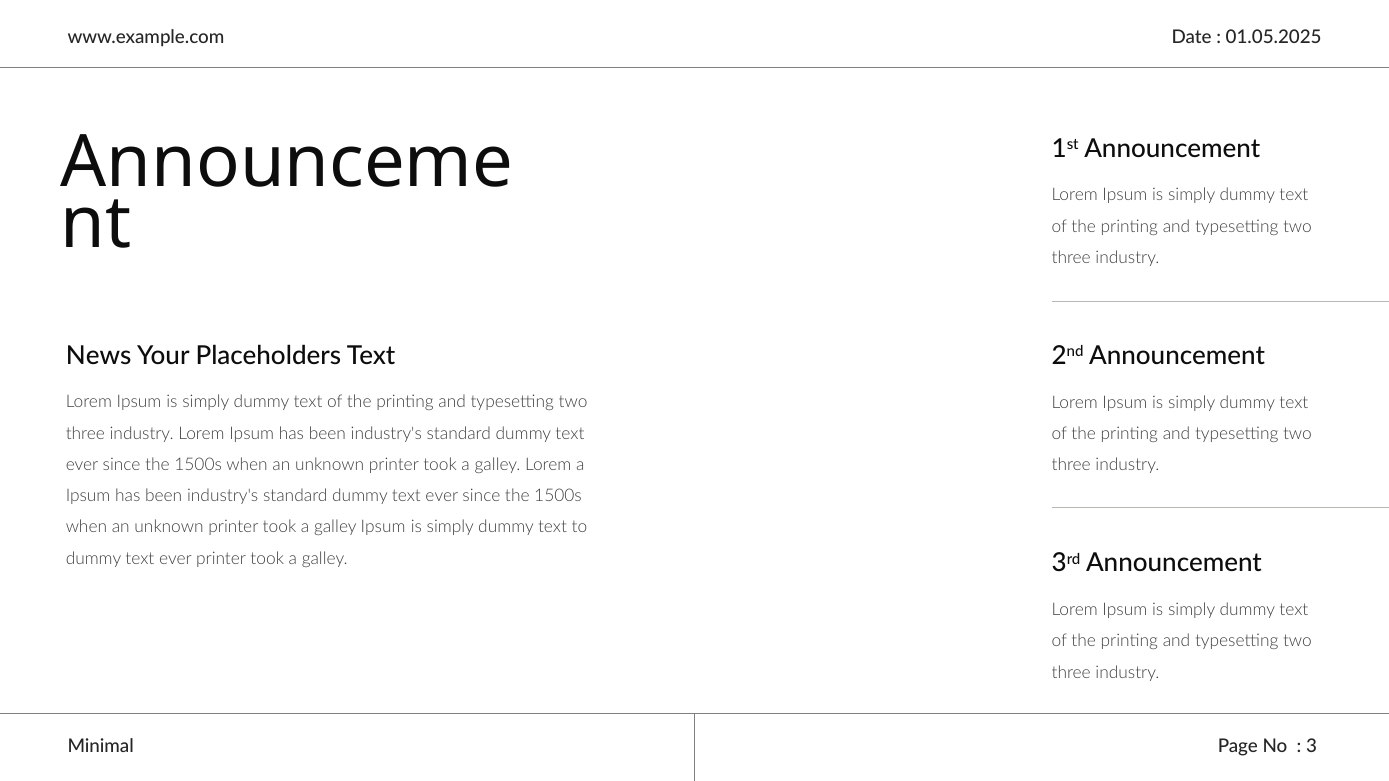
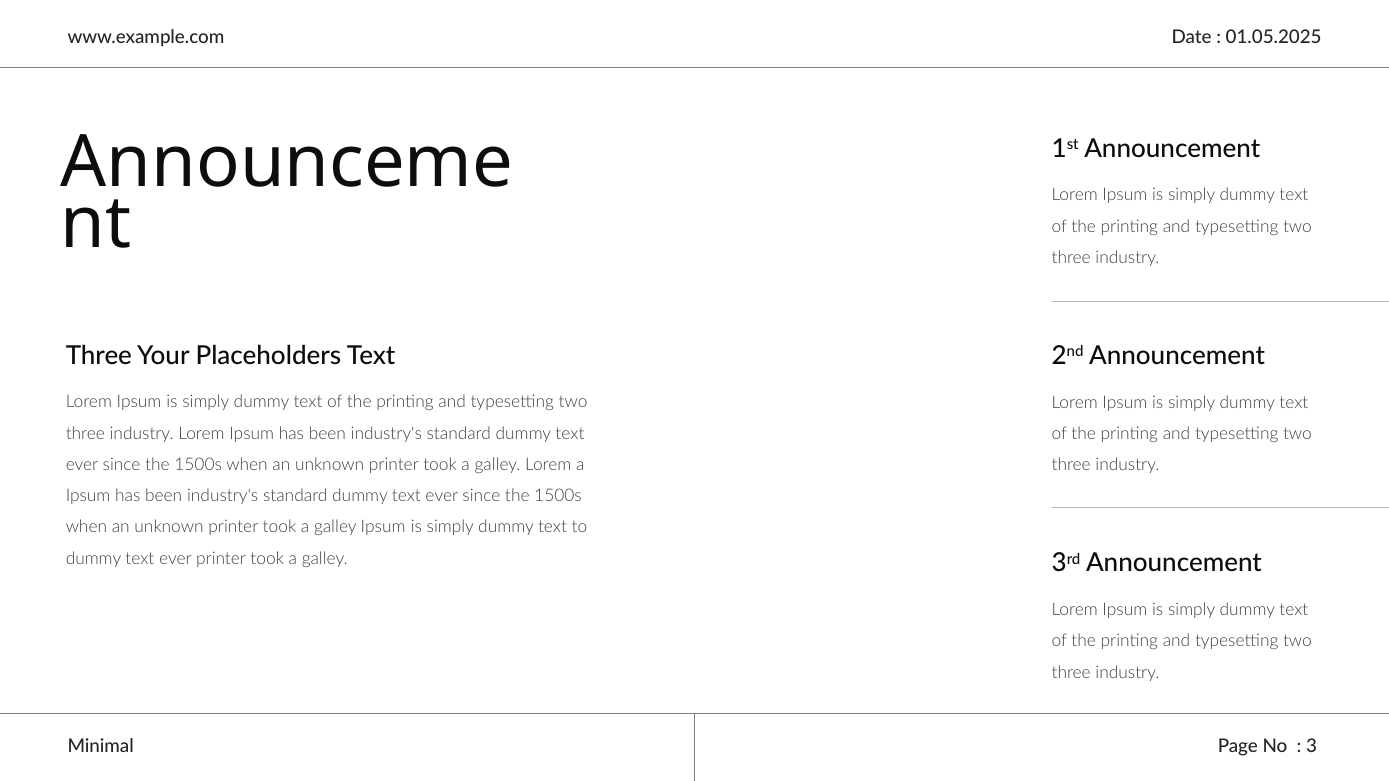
News at (99, 356): News -> Three
